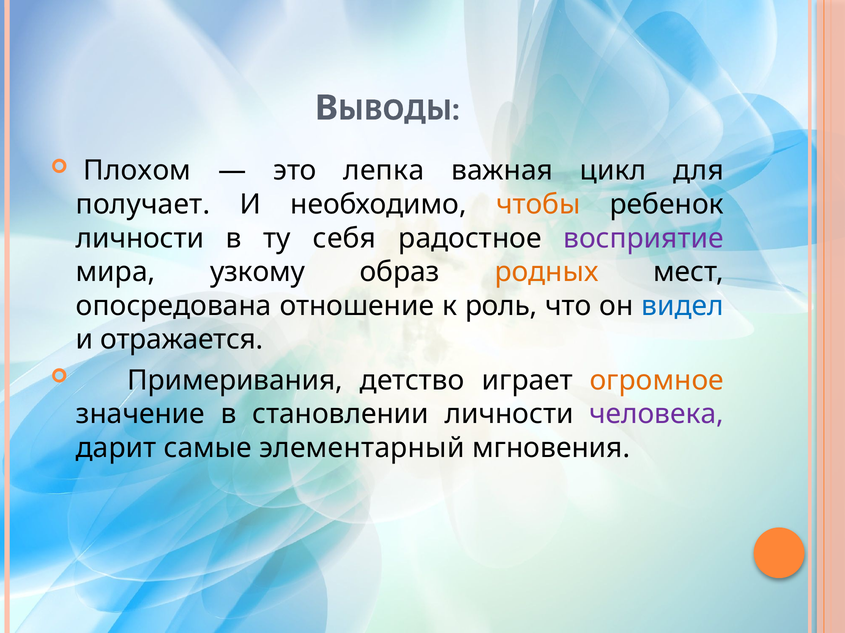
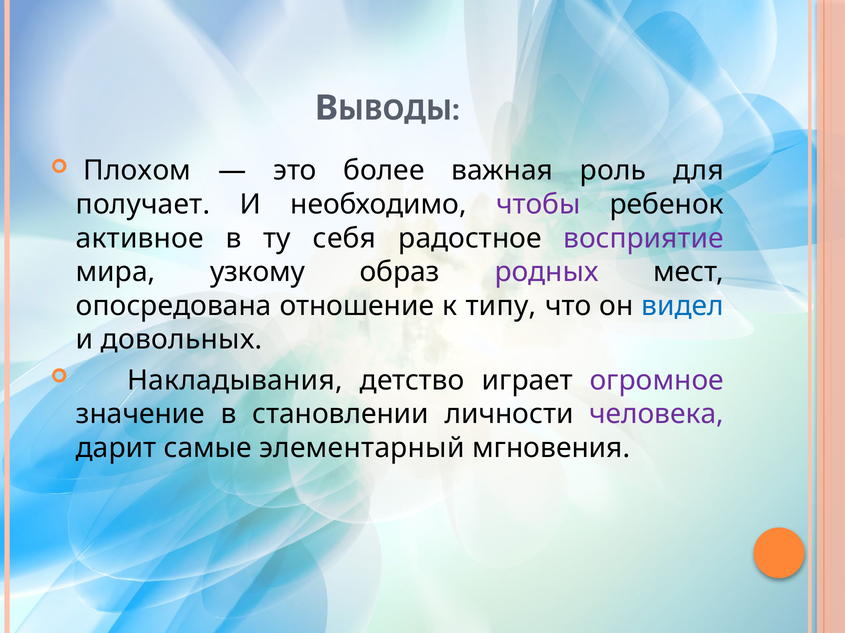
лепка: лепка -> более
цикл: цикл -> роль
чтобы colour: orange -> purple
личности at (140, 239): личности -> активное
родных colour: orange -> purple
роль: роль -> типу
отражается: отражается -> довольных
Примеривания: Примеривания -> Накладывания
огромное colour: orange -> purple
